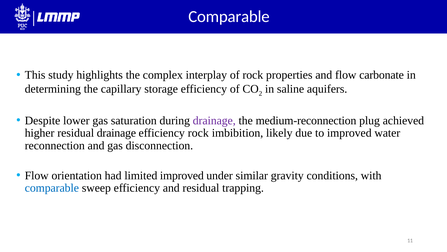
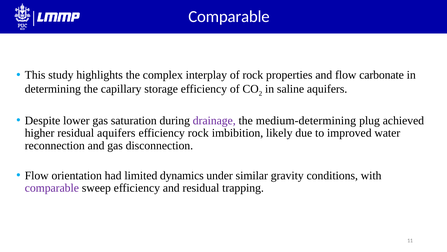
medium-reconnection: medium-reconnection -> medium-determining
residual drainage: drainage -> aquifers
limited improved: improved -> dynamics
comparable at (52, 188) colour: blue -> purple
